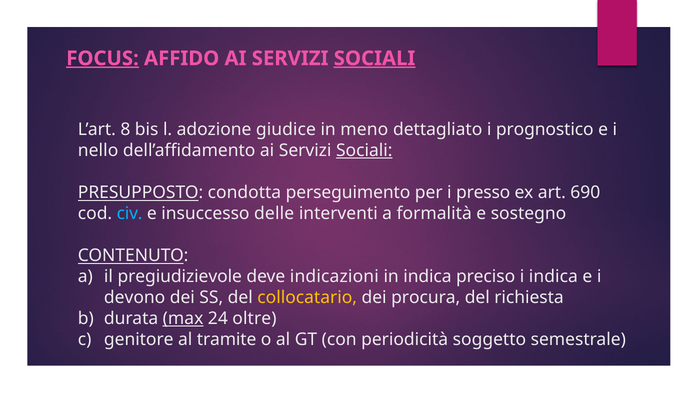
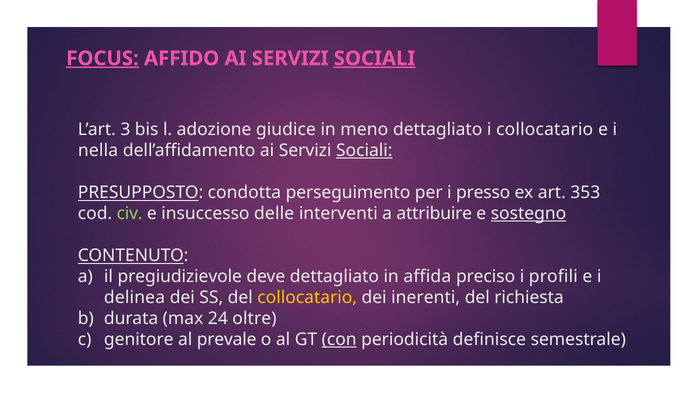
8: 8 -> 3
i prognostico: prognostico -> collocatario
nello: nello -> nella
690: 690 -> 353
civ colour: light blue -> light green
formalità: formalità -> attribuire
sostegno underline: none -> present
deve indicazioni: indicazioni -> dettagliato
in indica: indica -> affida
i indica: indica -> profili
devono: devono -> delinea
procura: procura -> inerenti
max underline: present -> none
tramite: tramite -> prevale
con underline: none -> present
soggetto: soggetto -> definisce
